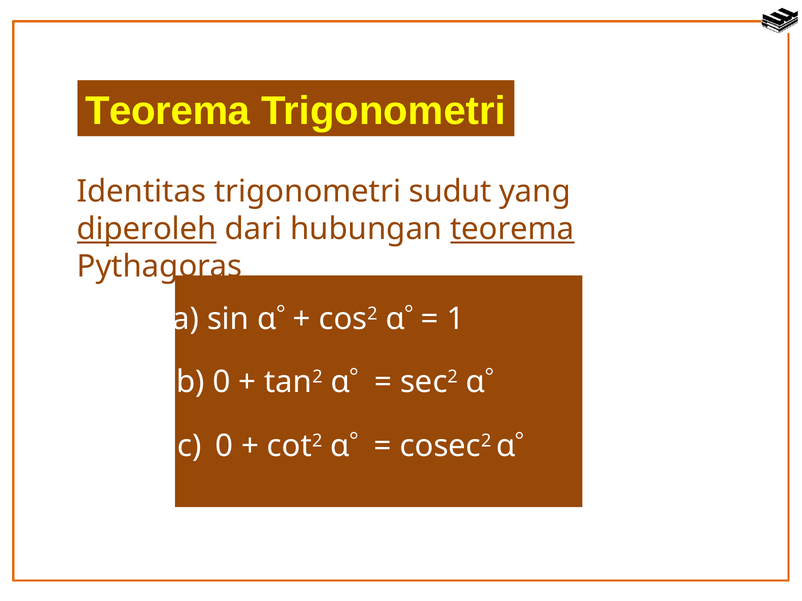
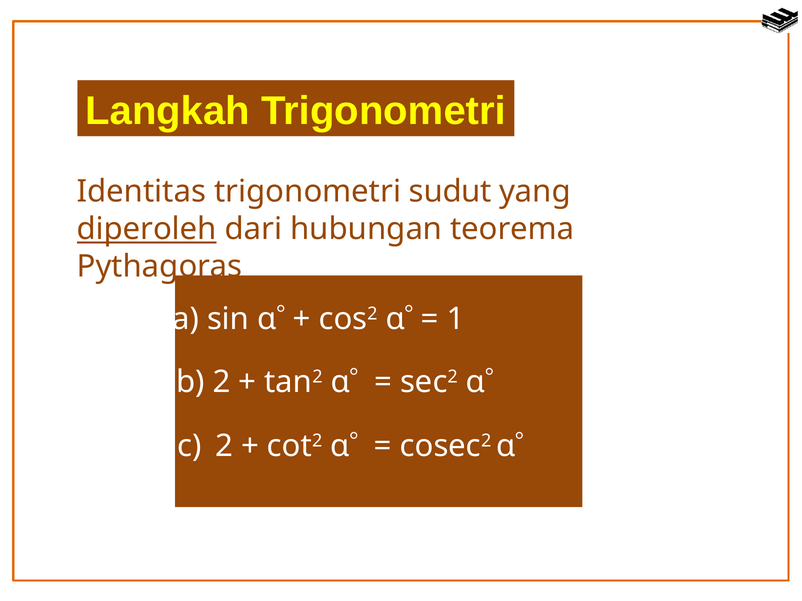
Teorema at (168, 111): Teorema -> Langkah
teorema at (512, 229) underline: present -> none
b 0: 0 -> 2
c 0: 0 -> 2
